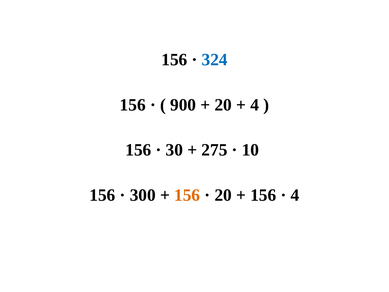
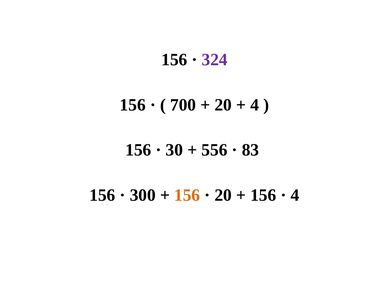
324 colour: blue -> purple
900: 900 -> 700
275: 275 -> 556
10: 10 -> 83
